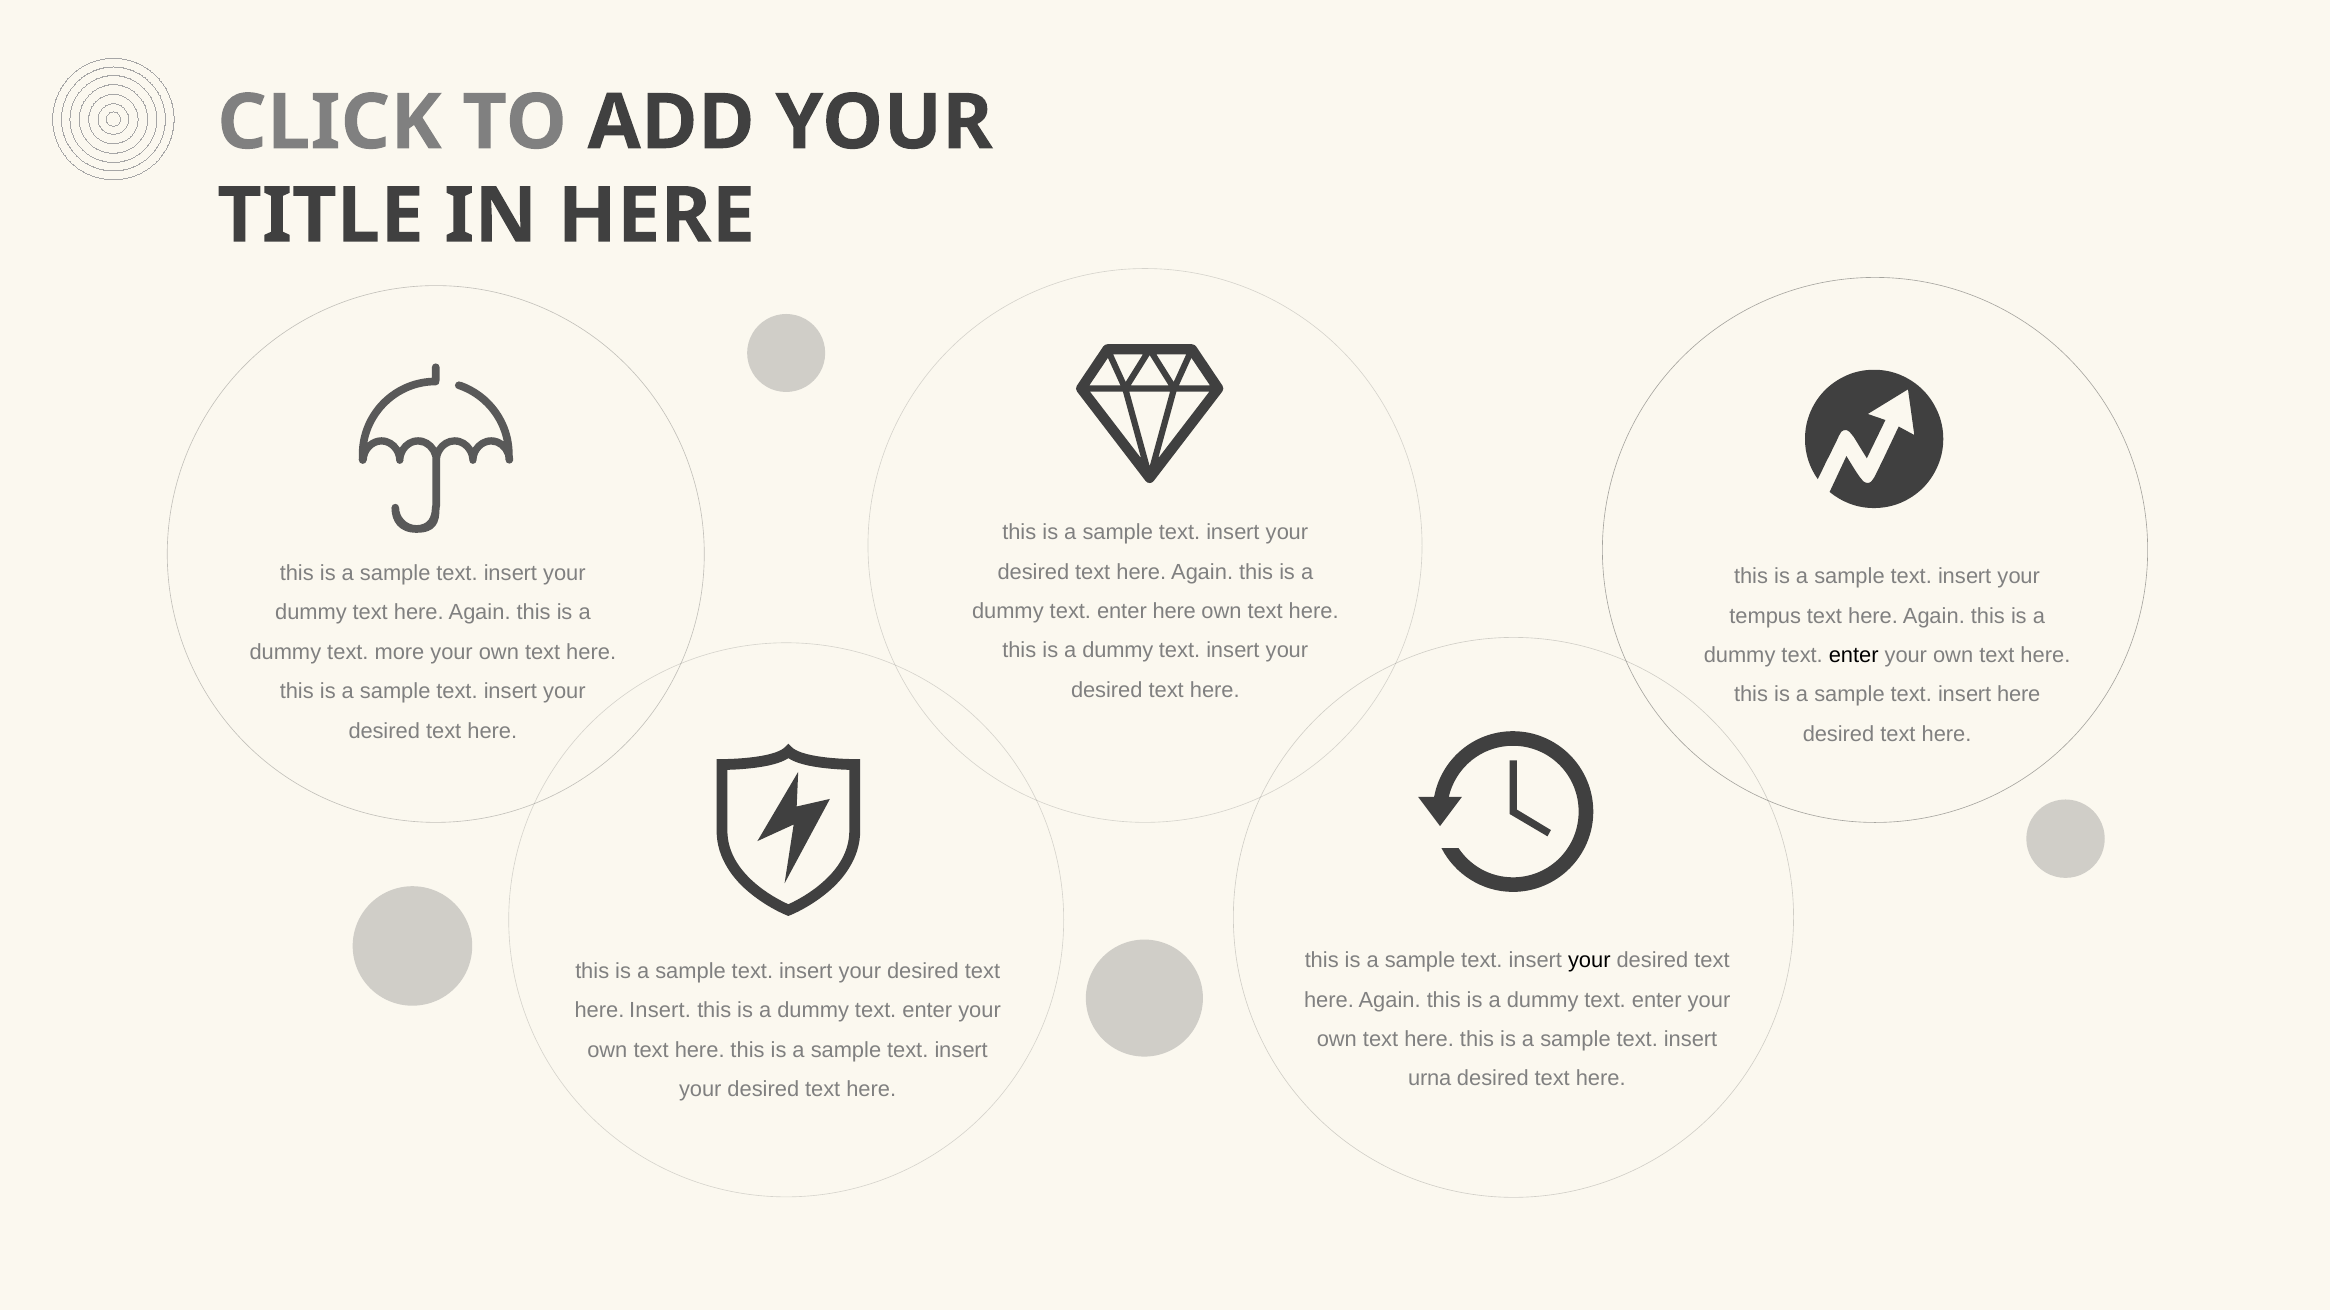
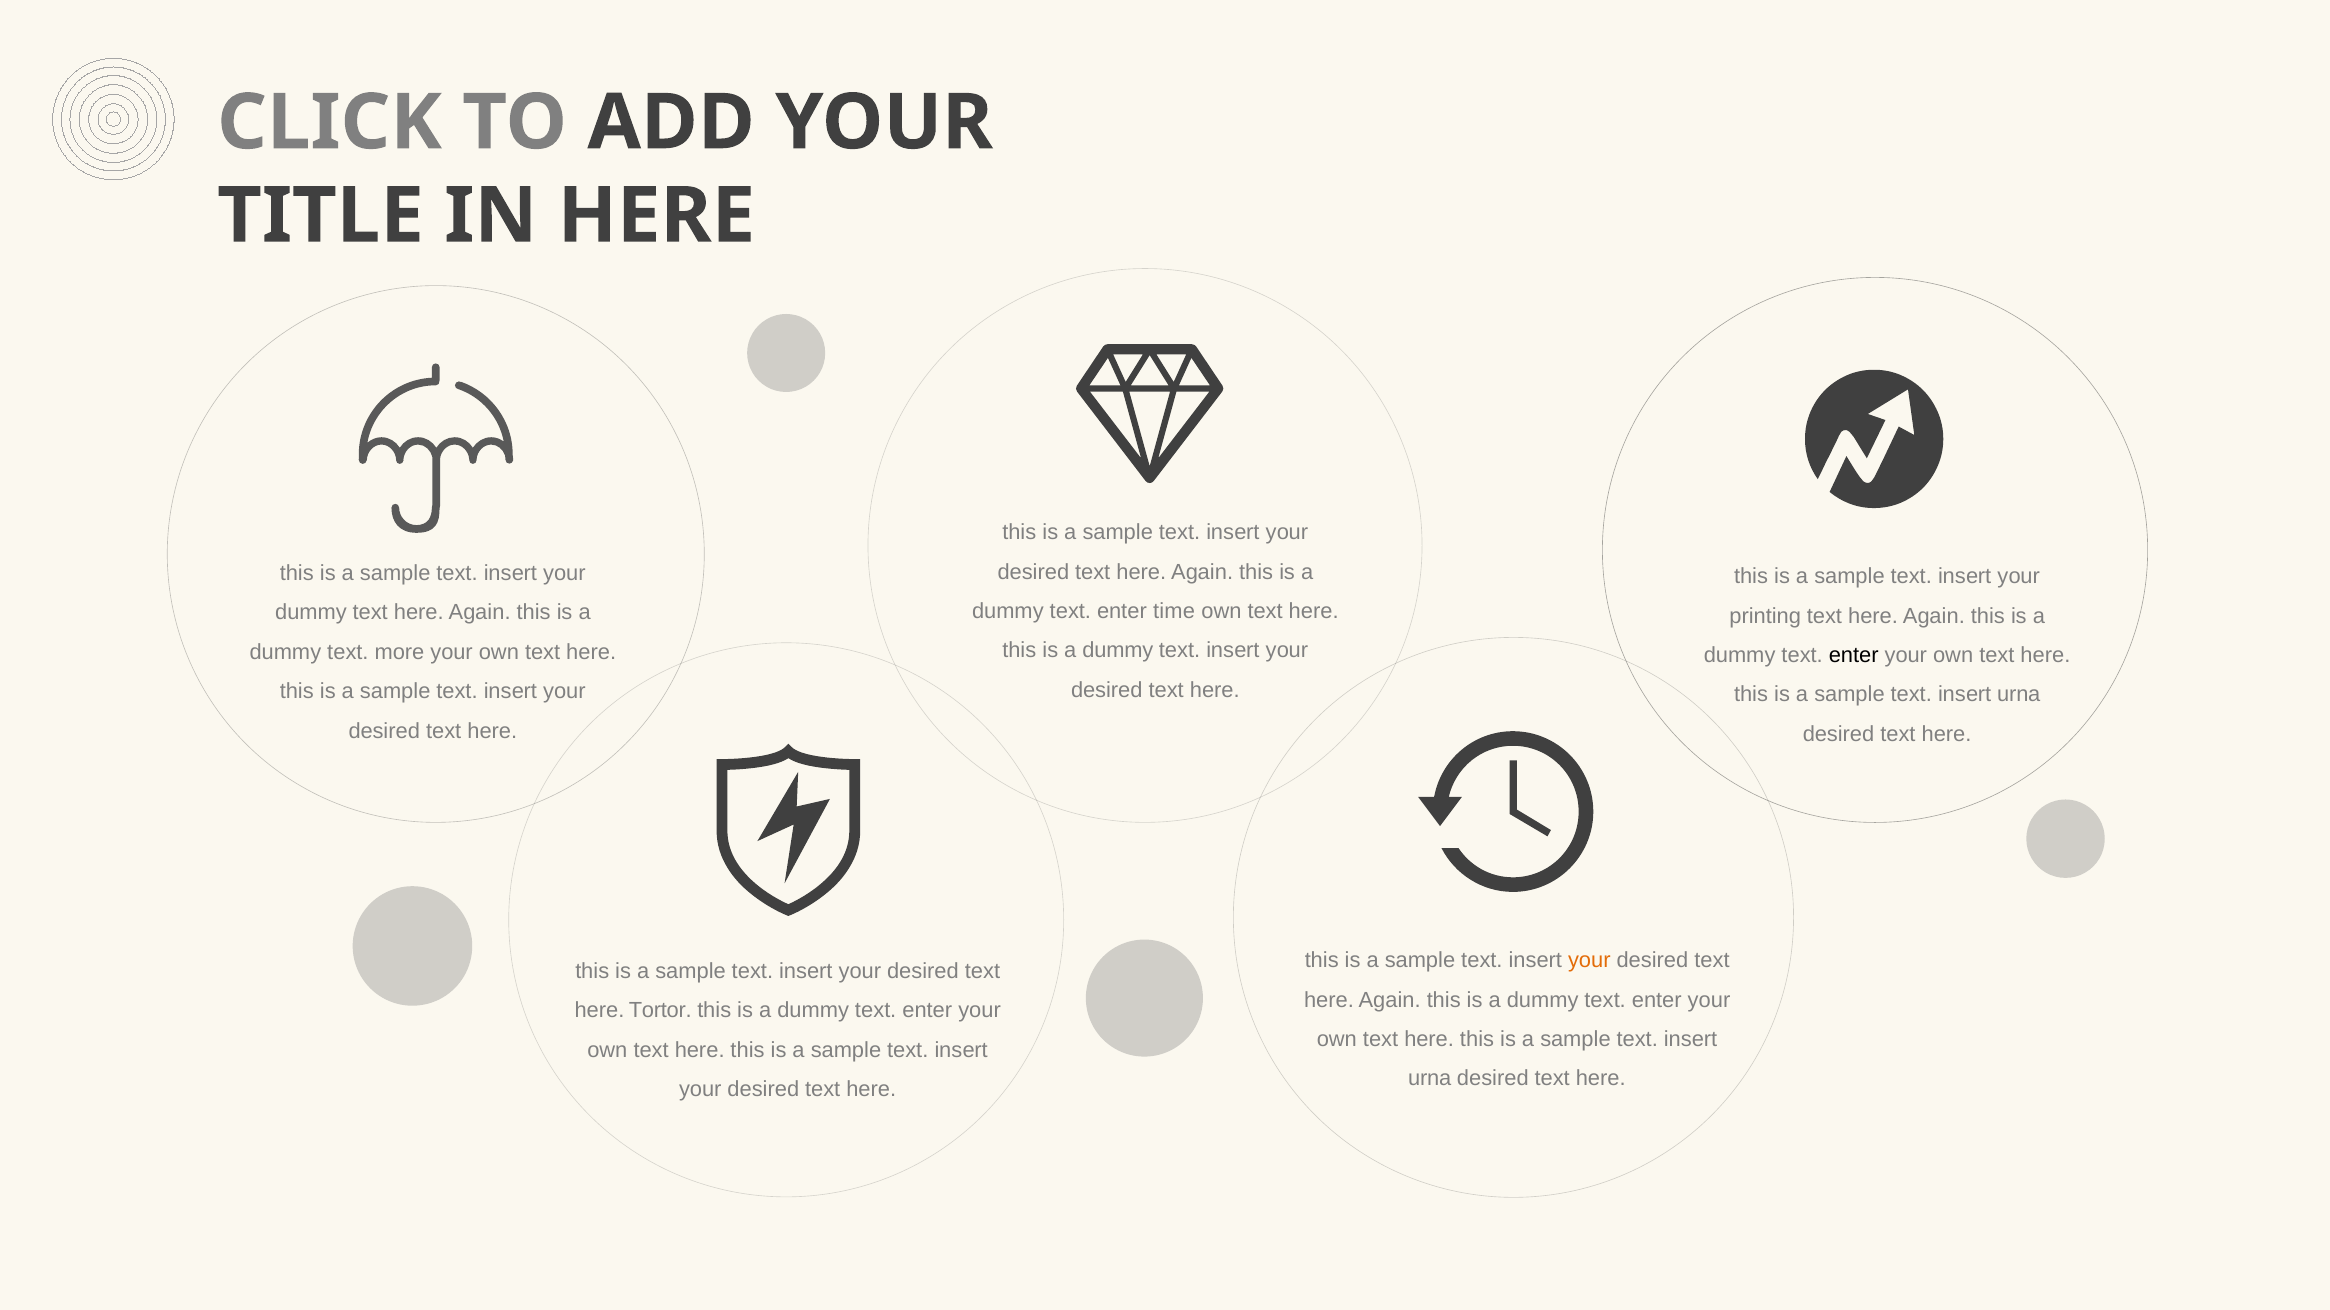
enter here: here -> time
tempus: tempus -> printing
here at (2019, 695): here -> urna
your at (1589, 961) colour: black -> orange
here Insert: Insert -> Tortor
